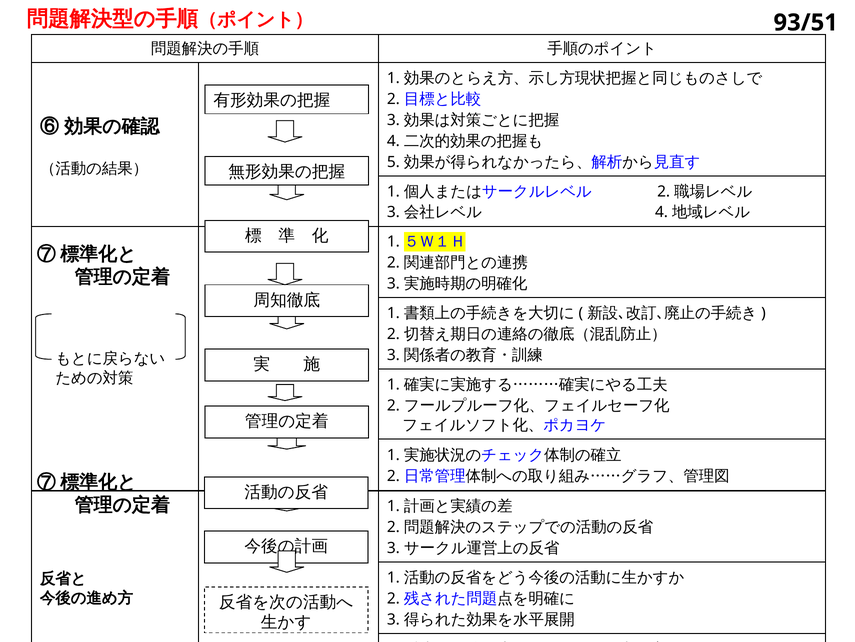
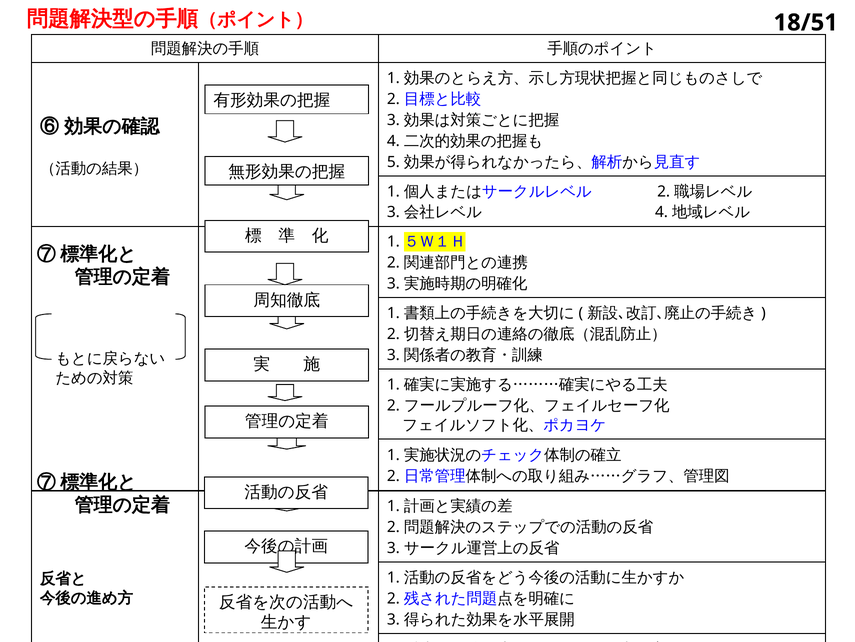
93/51: 93/51 -> 18/51
